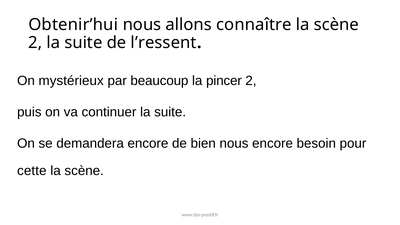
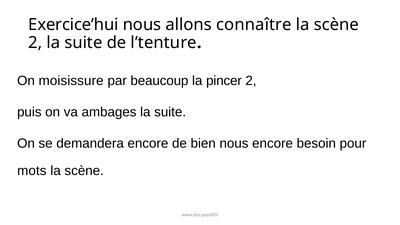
Obtenir’hui: Obtenir’hui -> Exercice’hui
l’ressent: l’ressent -> l’tenture
mystérieux: mystérieux -> moisissure
continuer: continuer -> ambages
cette: cette -> mots
